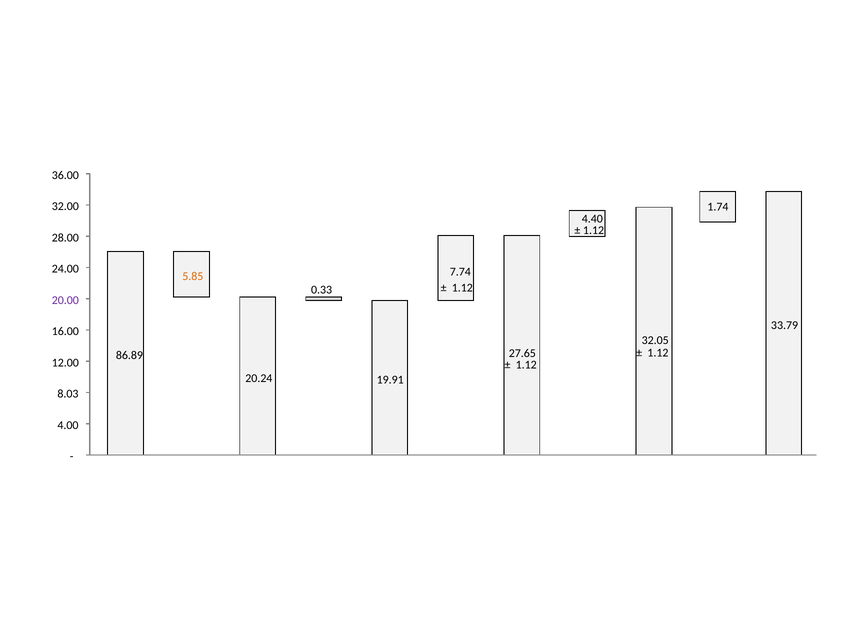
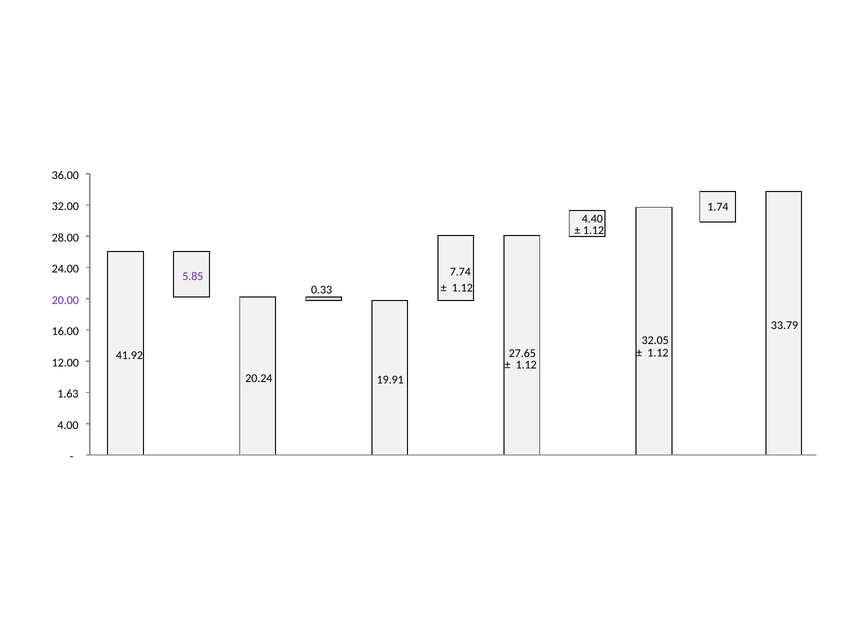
5.85 colour: orange -> purple
86.89: 86.89 -> 41.92
8.03: 8.03 -> 1.63
